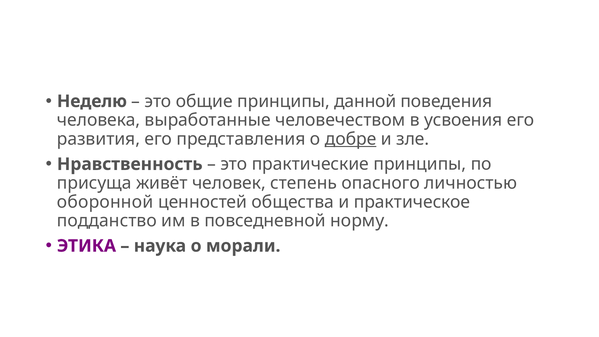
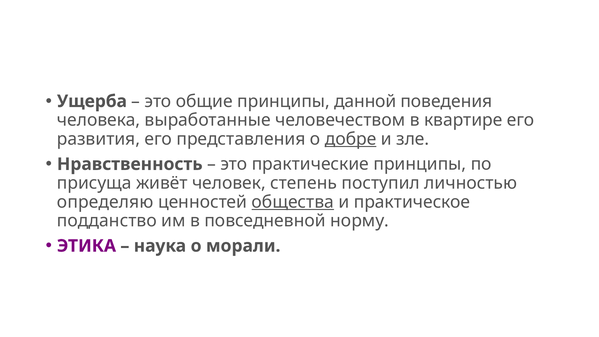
Неделю: Неделю -> Ущерба
усвоения: усвоения -> квартире
опасного: опасного -> поступил
оборонной: оборонной -> определяю
общества underline: none -> present
